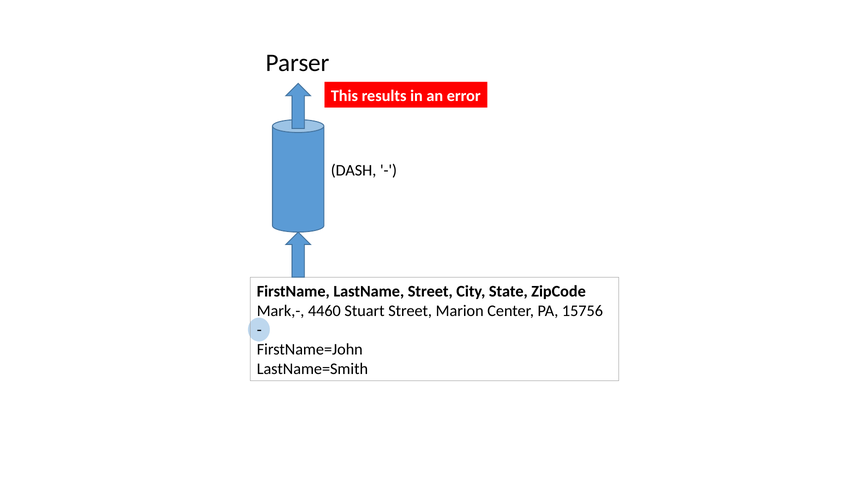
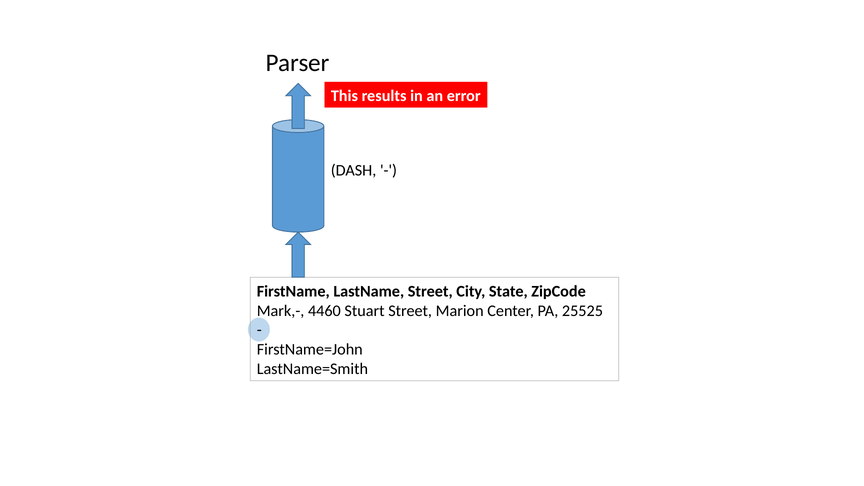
15756: 15756 -> 25525
